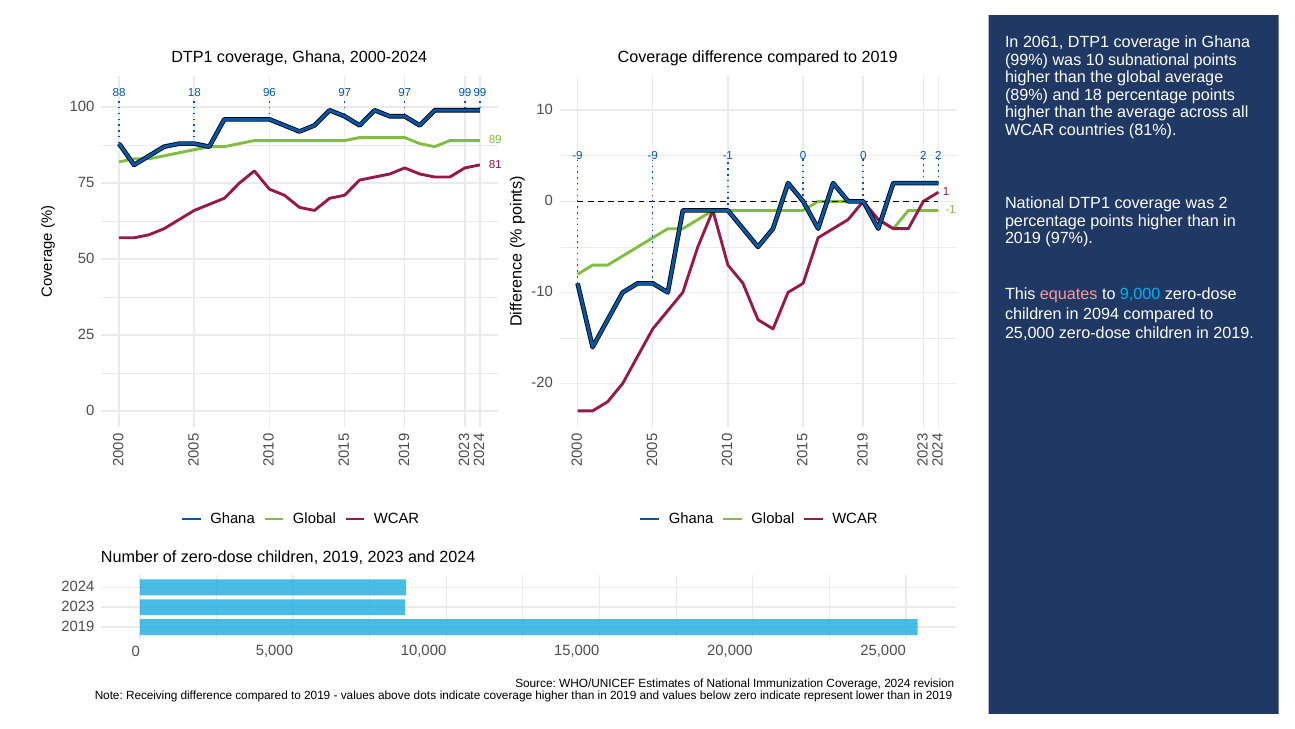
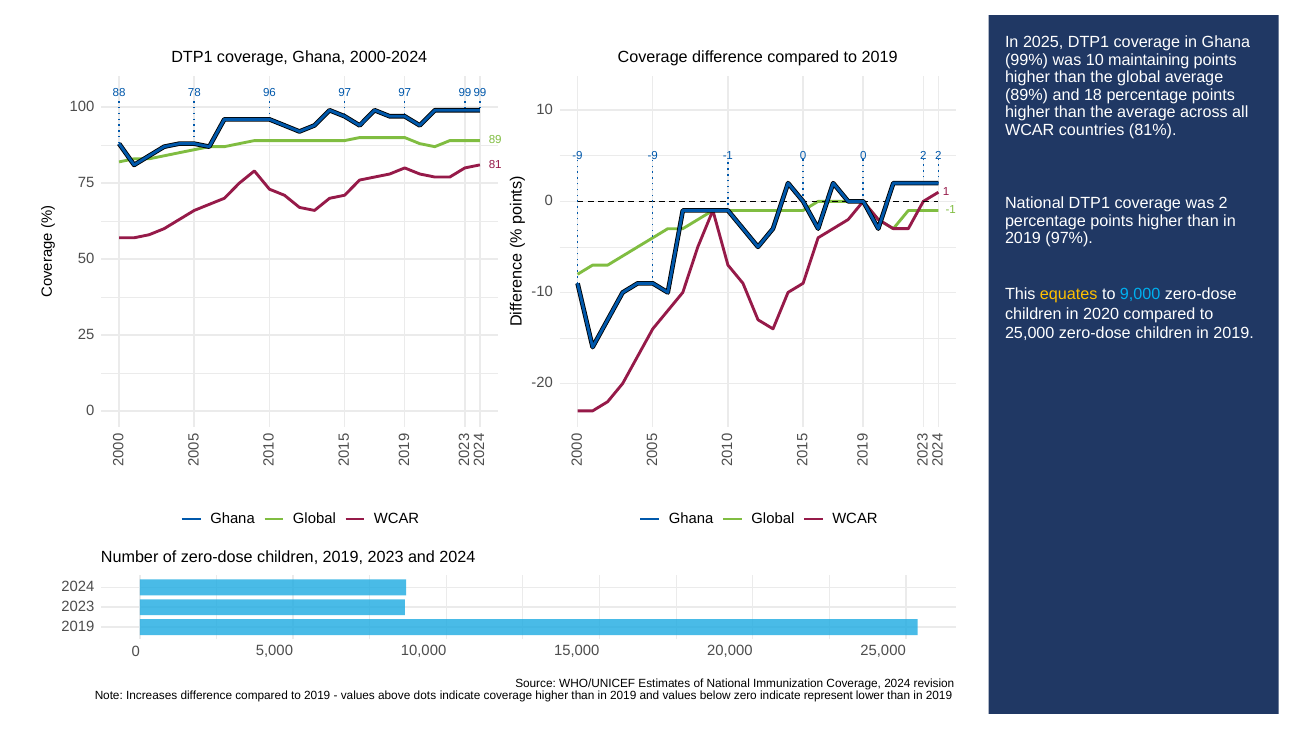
2061: 2061 -> 2025
subnational: subnational -> maintaining
88 18: 18 -> 78
equates colour: pink -> yellow
2094: 2094 -> 2020
Receiving: Receiving -> Increases
